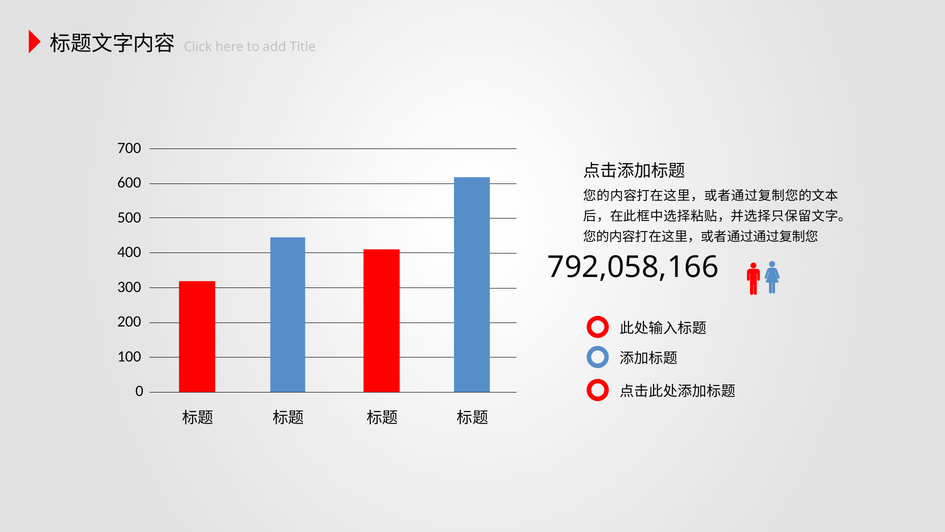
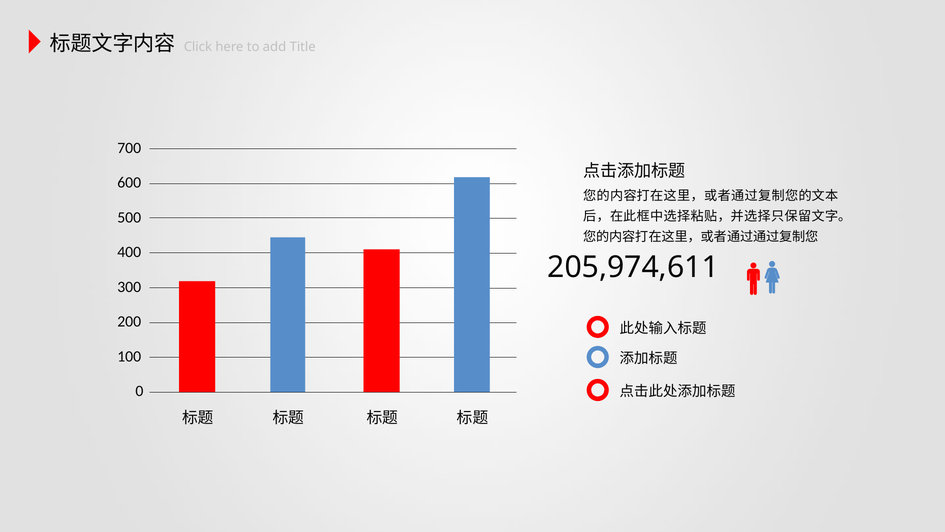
792,058,166: 792,058,166 -> 205,974,611
